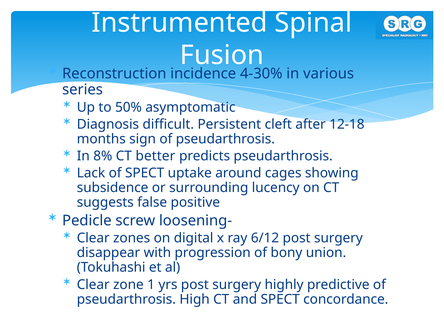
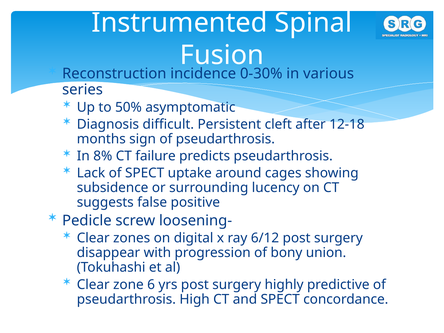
4-30%: 4-30% -> 0-30%
better: better -> failure
1: 1 -> 6
